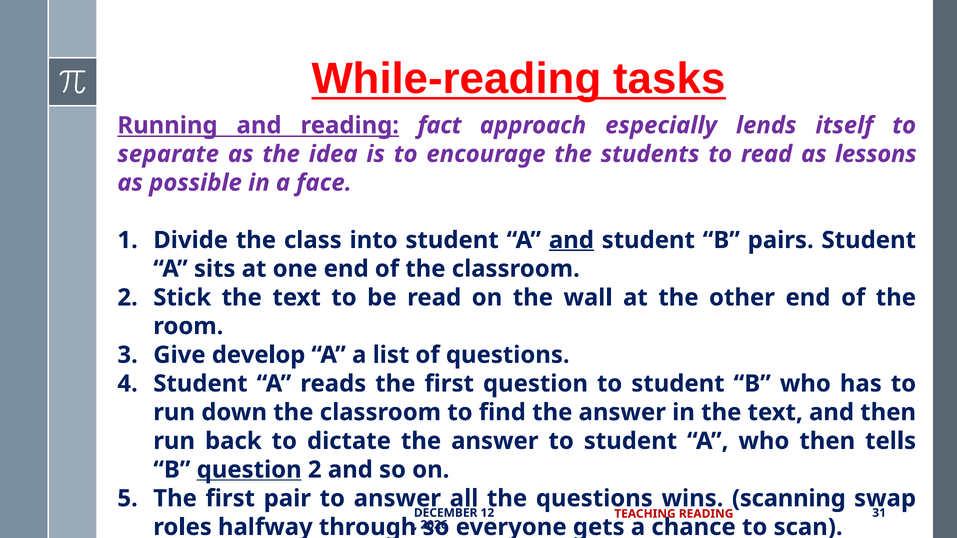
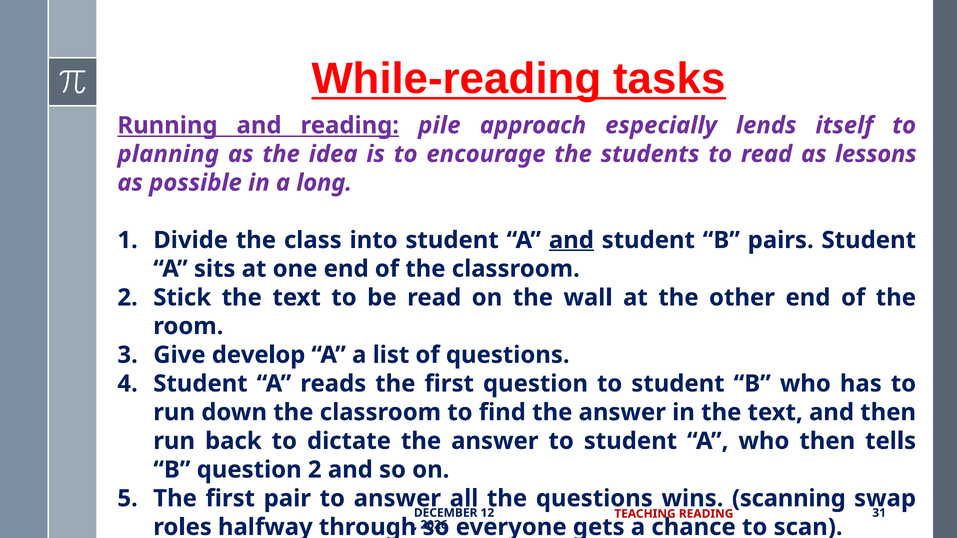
fact: fact -> pile
separate: separate -> planning
face: face -> long
question at (249, 470) underline: present -> none
